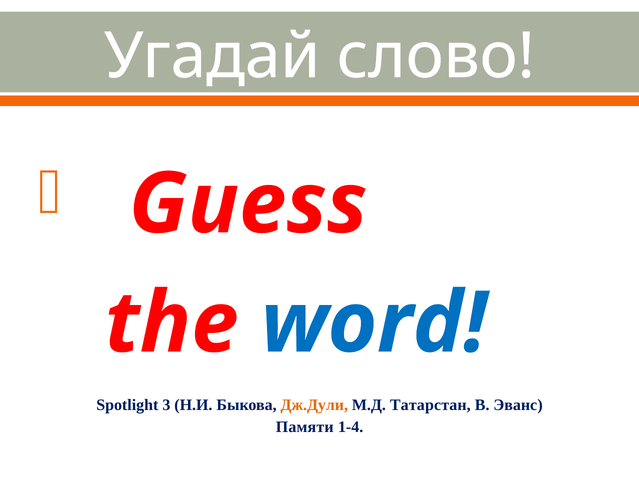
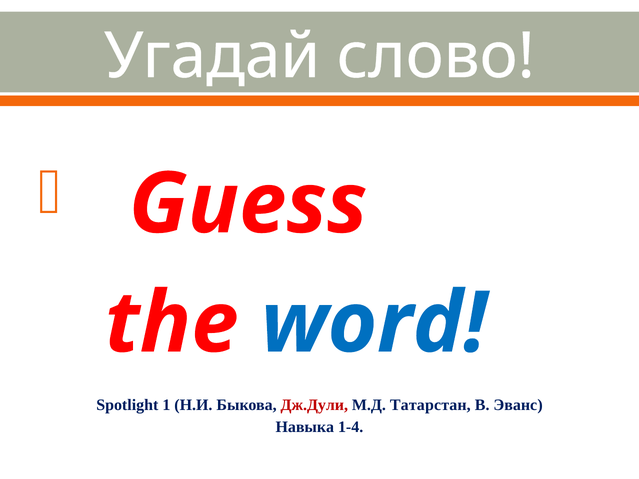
3: 3 -> 1
Дж.Дули colour: orange -> red
Памяти: Памяти -> Навыка
